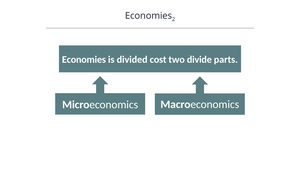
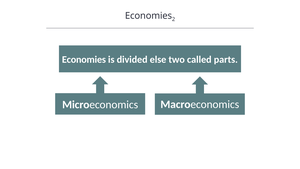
cost: cost -> else
divide: divide -> called
